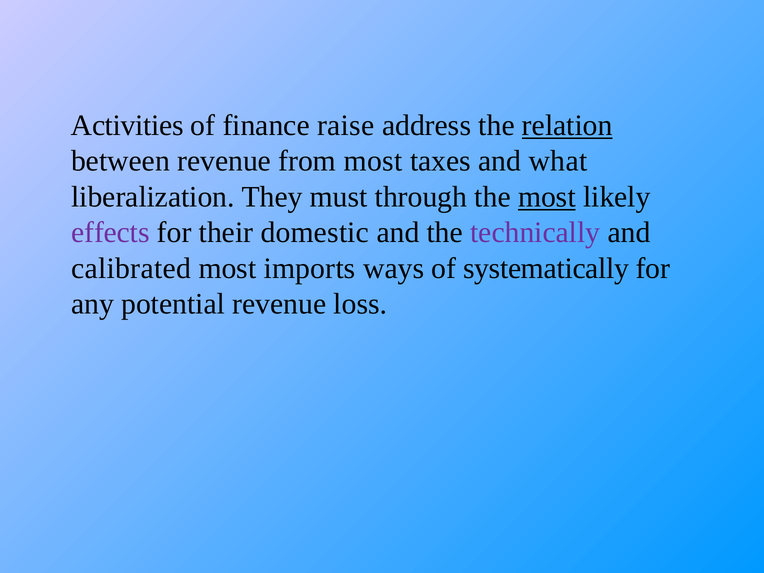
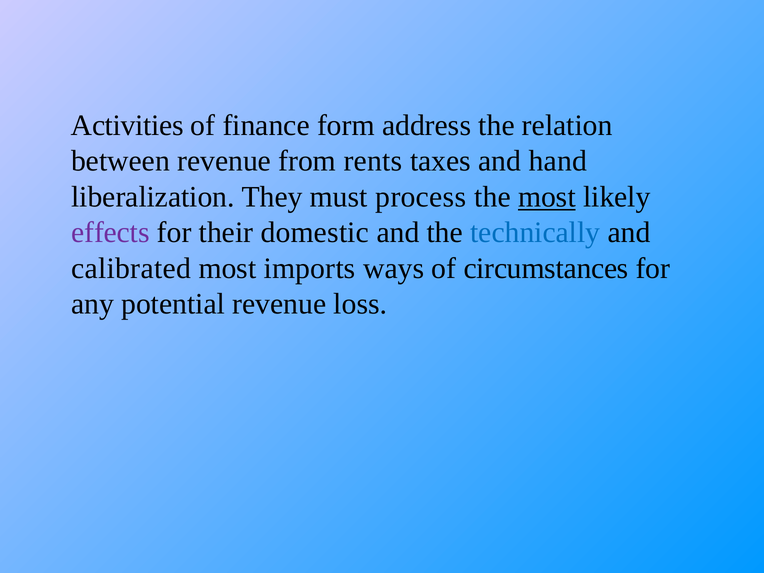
raise: raise -> form
relation underline: present -> none
from most: most -> rents
what: what -> hand
through: through -> process
technically colour: purple -> blue
systematically: systematically -> circumstances
